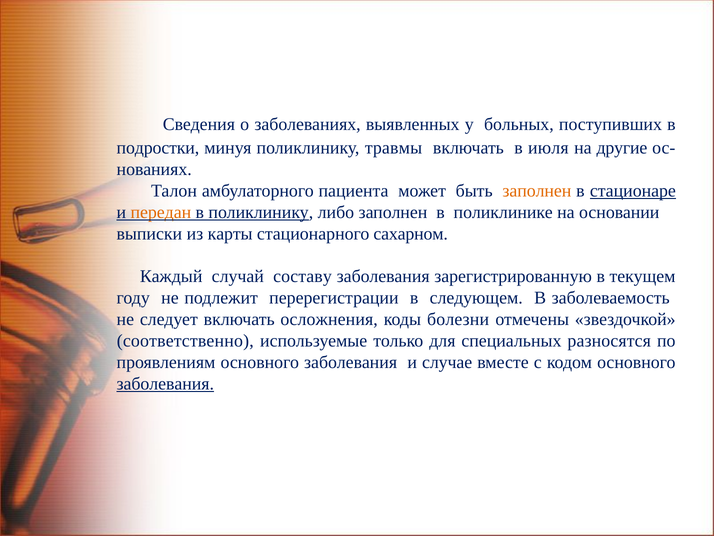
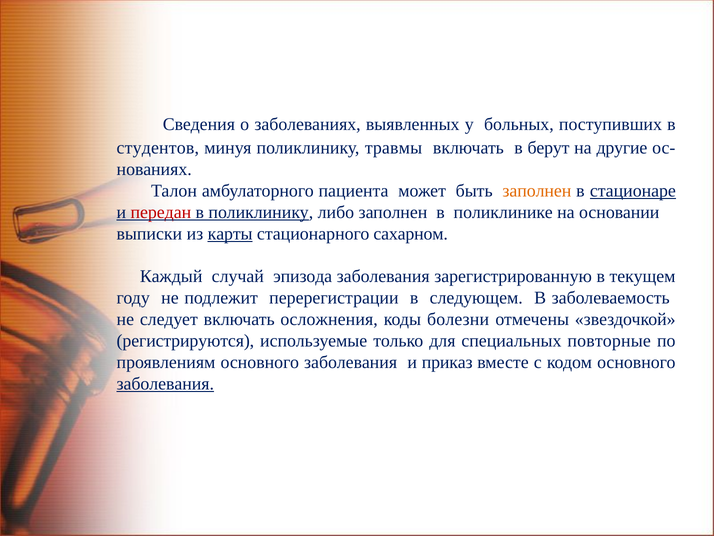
подростки: подростки -> студентов
июля: июля -> берут
передан colour: orange -> red
карты underline: none -> present
составу: составу -> эпизода
соответственно: соответственно -> регистрируются
разносятся: разносятся -> повторные
случае: случае -> приказ
